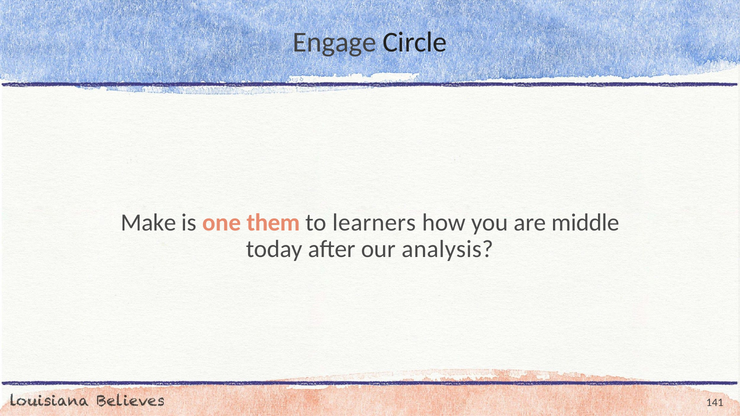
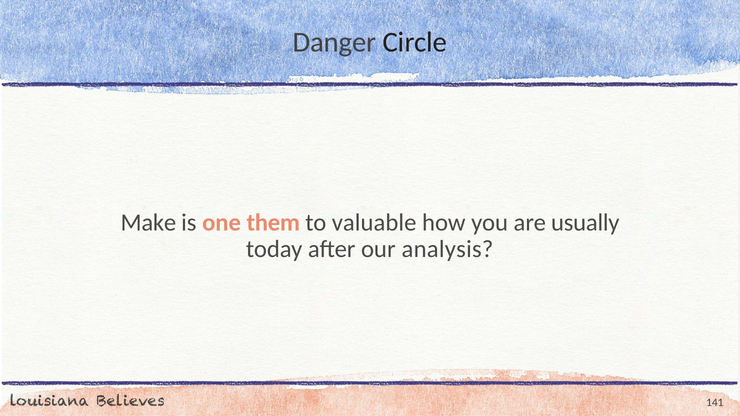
Engage: Engage -> Danger
learners: learners -> valuable
middle: middle -> usually
